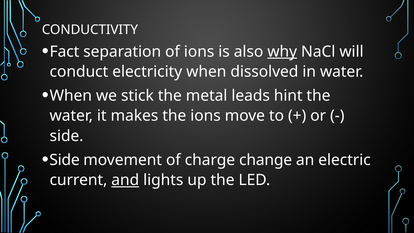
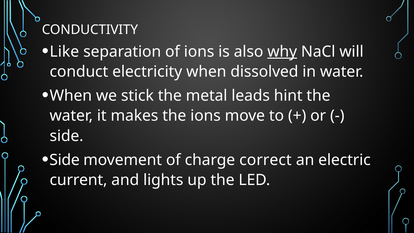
Fact: Fact -> Like
change: change -> correct
and underline: present -> none
